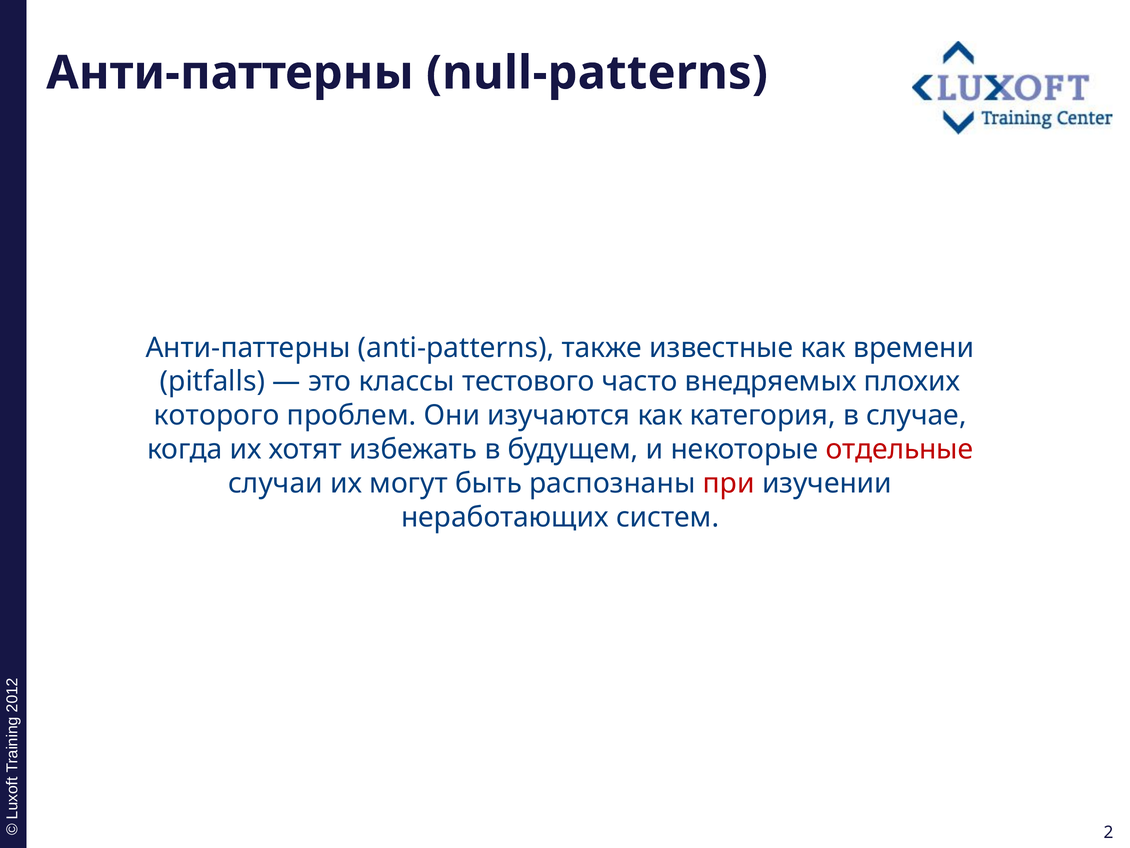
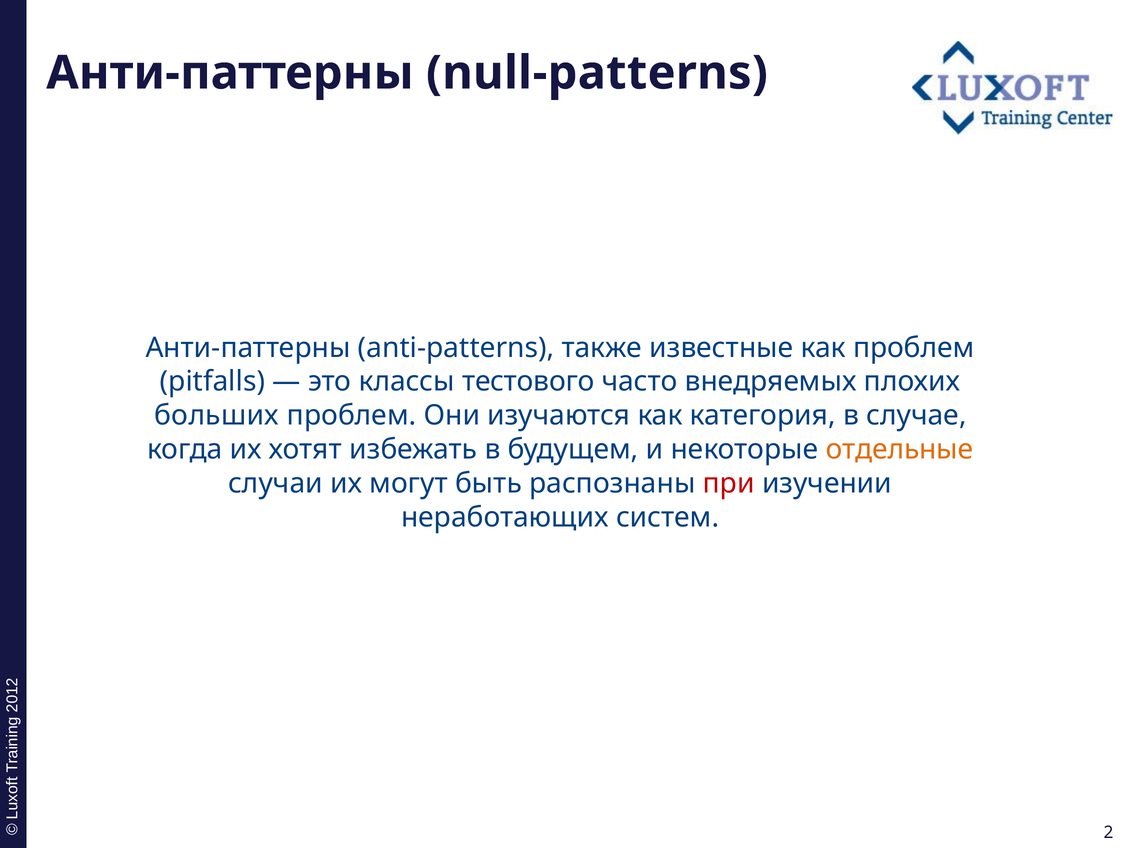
как времени: времени -> проблем
которого: которого -> больших
отдельные colour: red -> orange
